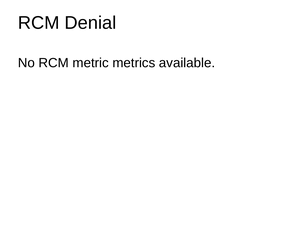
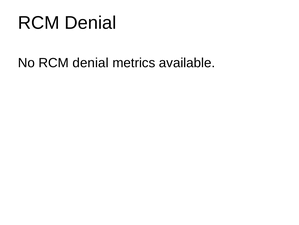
No RCM metric: metric -> denial
